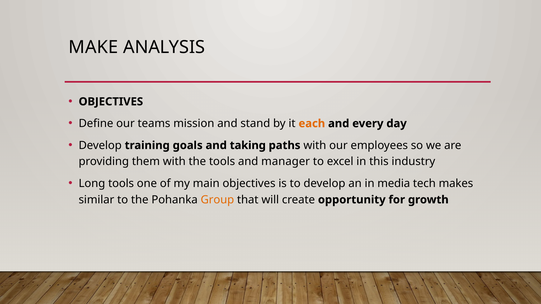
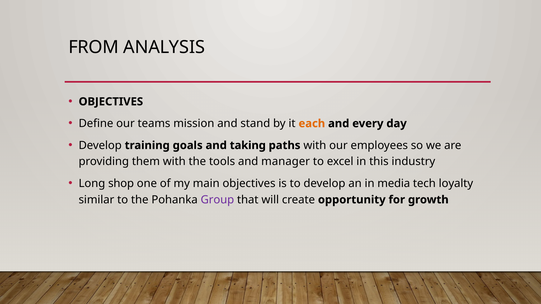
MAKE: MAKE -> FROM
Long tools: tools -> shop
makes: makes -> loyalty
Group colour: orange -> purple
